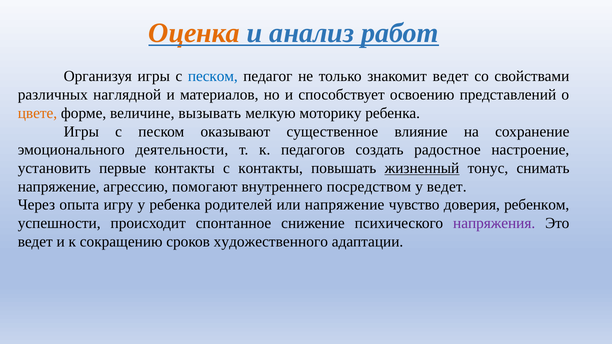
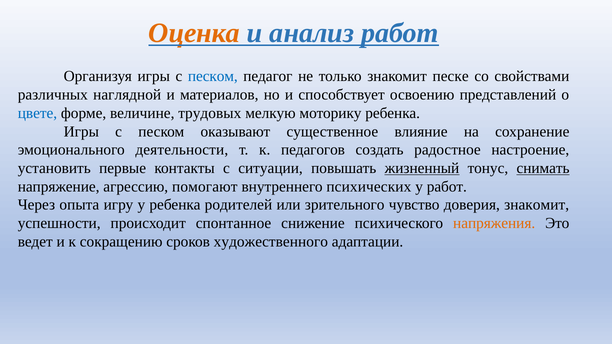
знакомит ведет: ведет -> песке
цвете colour: orange -> blue
вызывать: вызывать -> трудовых
с контакты: контакты -> ситуации
снимать underline: none -> present
посредством: посредством -> психических
у ведет: ведет -> работ
или напряжение: напряжение -> зрительного
доверия ребенком: ребенком -> знакомит
напряжения colour: purple -> orange
